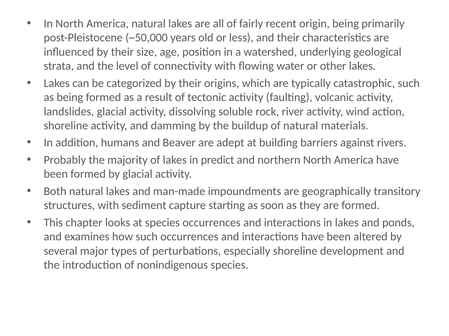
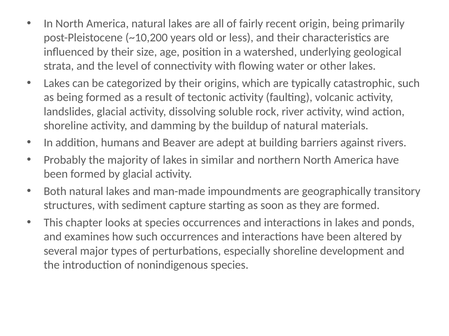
~50,000: ~50,000 -> ~10,200
predict: predict -> similar
